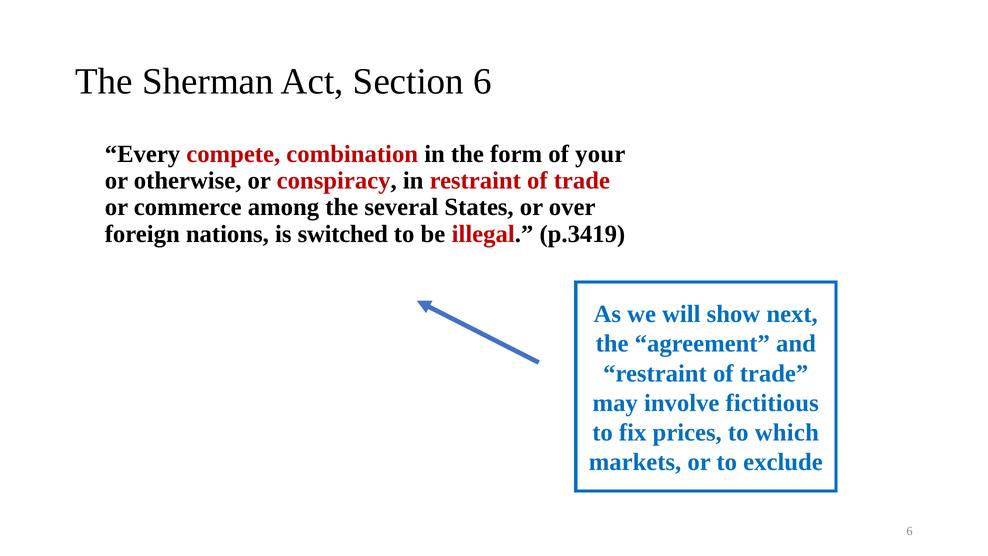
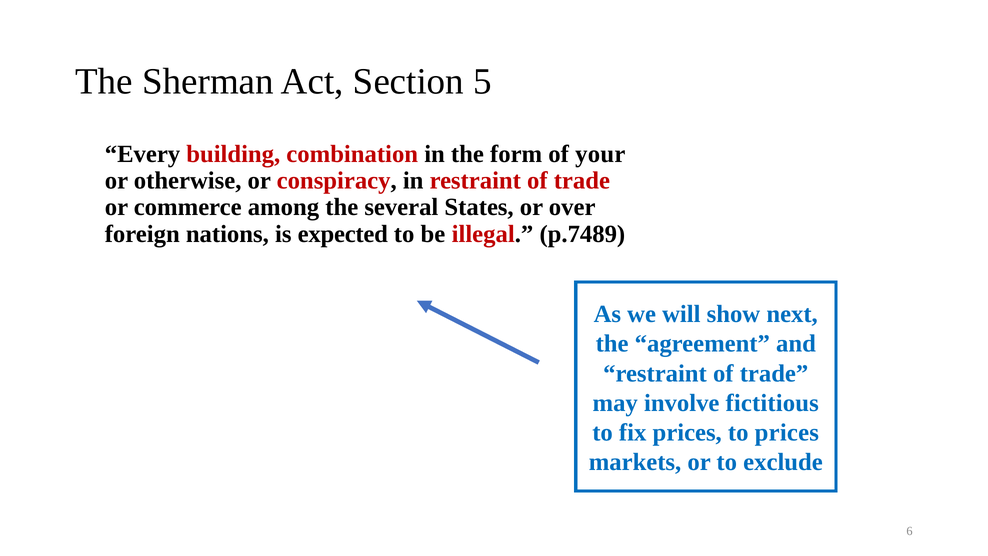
Section 6: 6 -> 5
compete: compete -> building
switched: switched -> expected
p.3419: p.3419 -> p.7489
to which: which -> prices
